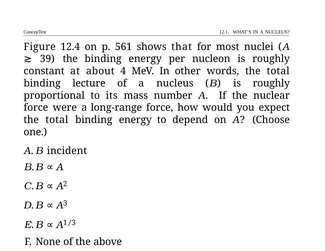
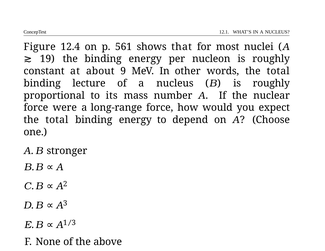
39: 39 -> 19
4: 4 -> 9
incident: incident -> stronger
